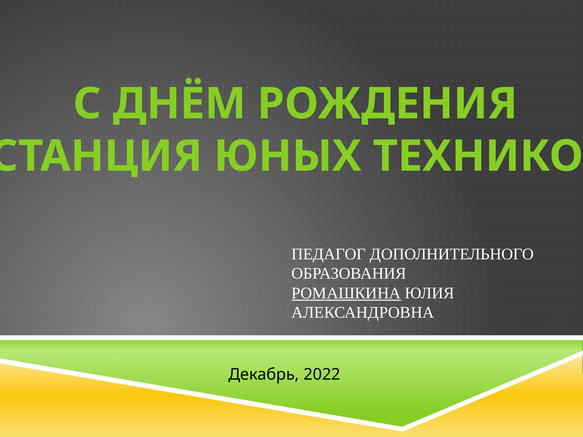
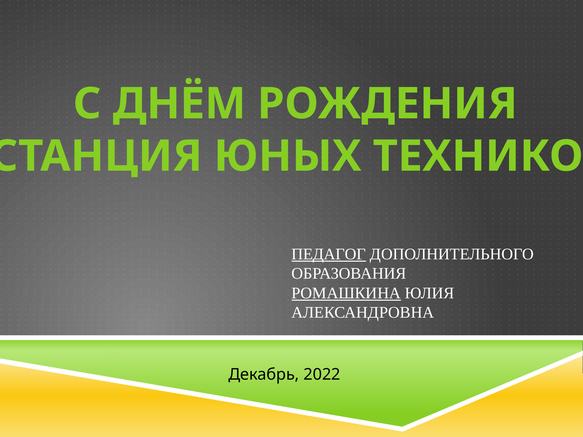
ПЕДАГОГ underline: none -> present
